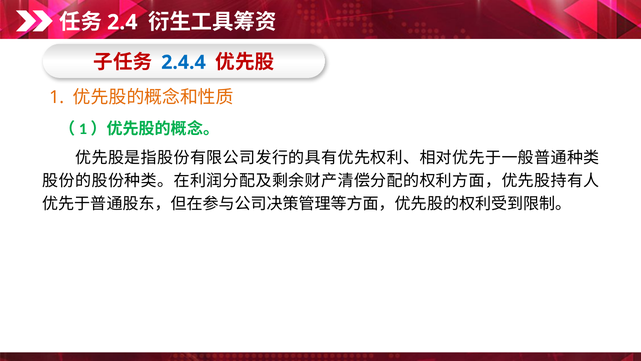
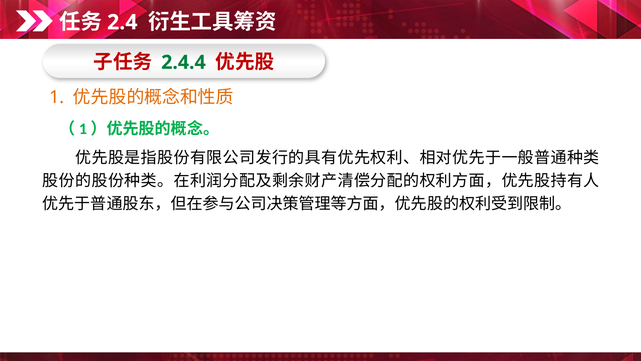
2.4.4 colour: blue -> green
